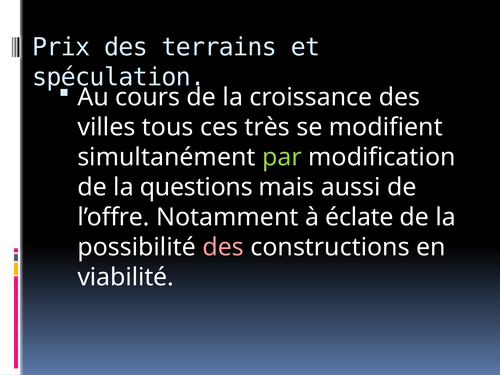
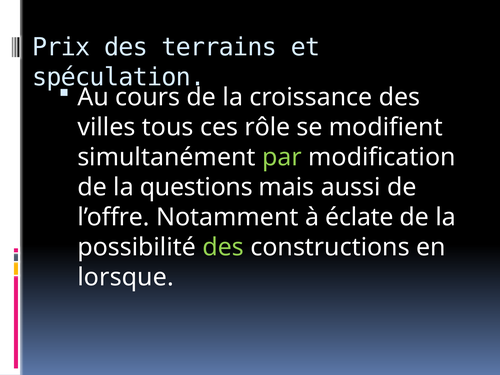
très: très -> rôle
des at (223, 247) colour: pink -> light green
viabilité: viabilité -> lorsque
